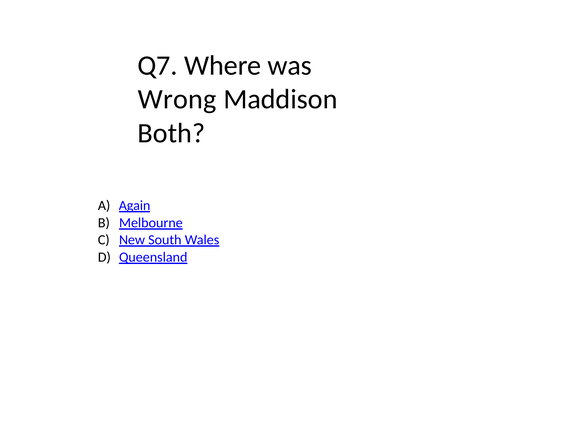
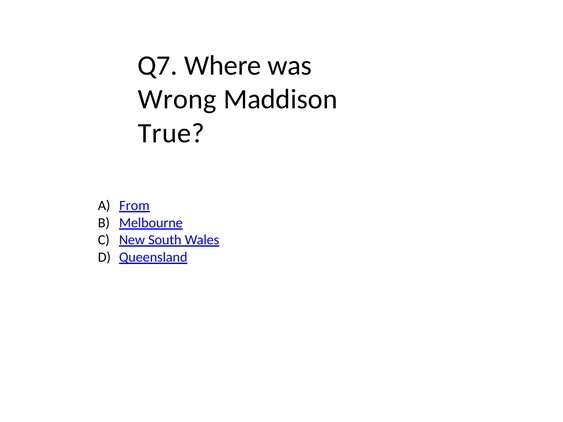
Both: Both -> True
Again: Again -> From
